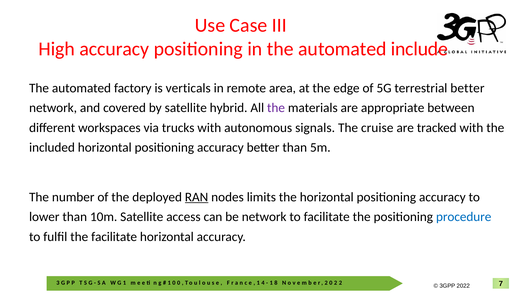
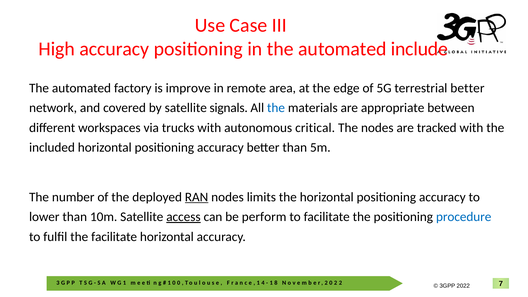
verticals: verticals -> improve
hybrid: hybrid -> signals
the at (276, 108) colour: purple -> blue
signals: signals -> critical
The cruise: cruise -> nodes
access underline: none -> present
be network: network -> perform
